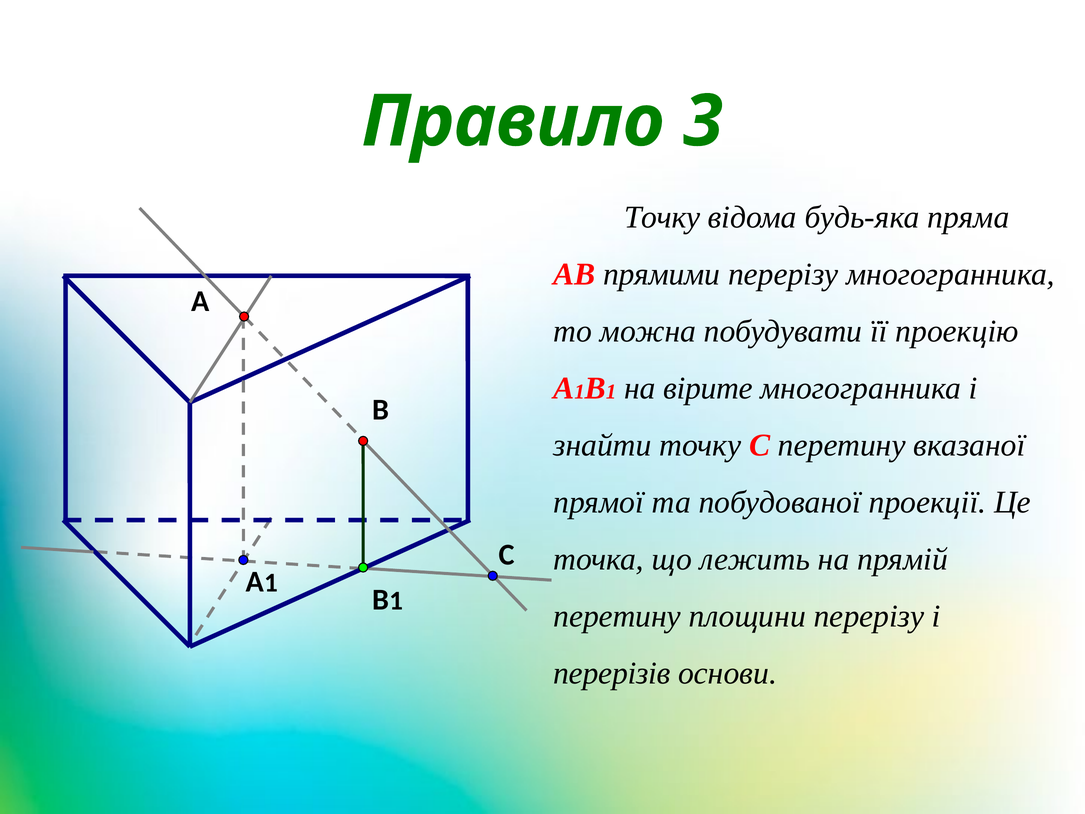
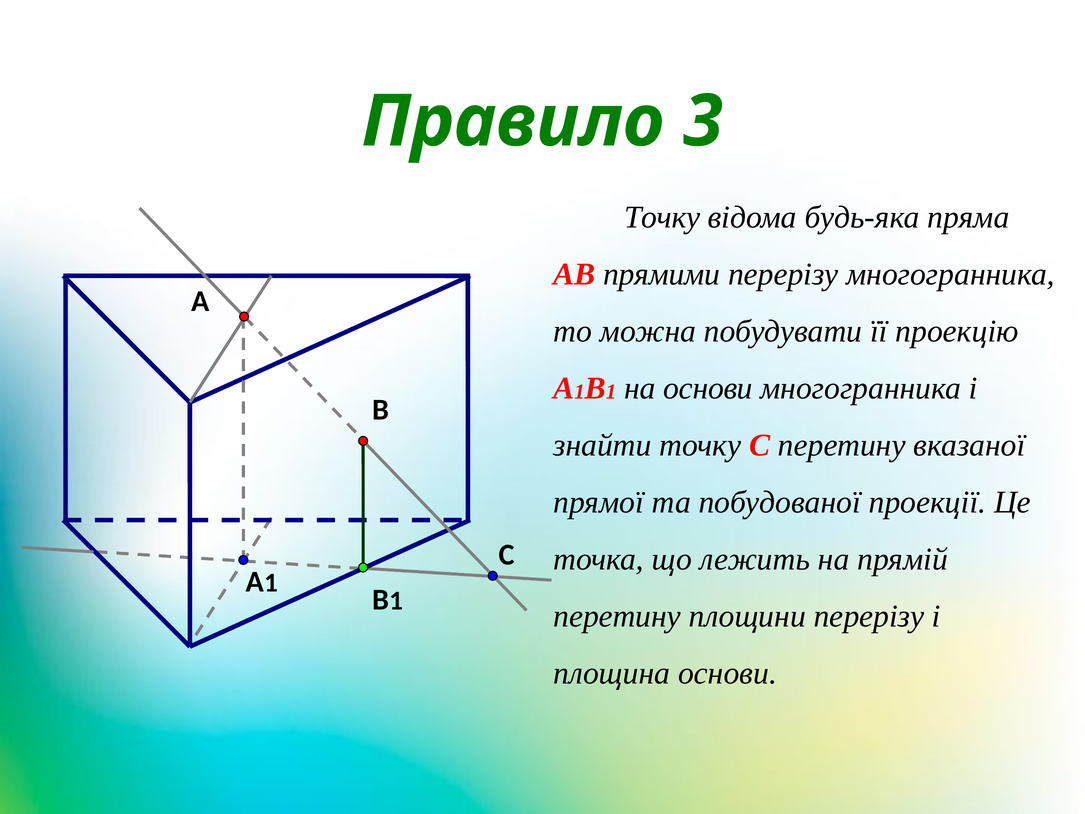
на вірите: вірите -> основи
перерізів: перерізів -> площина
